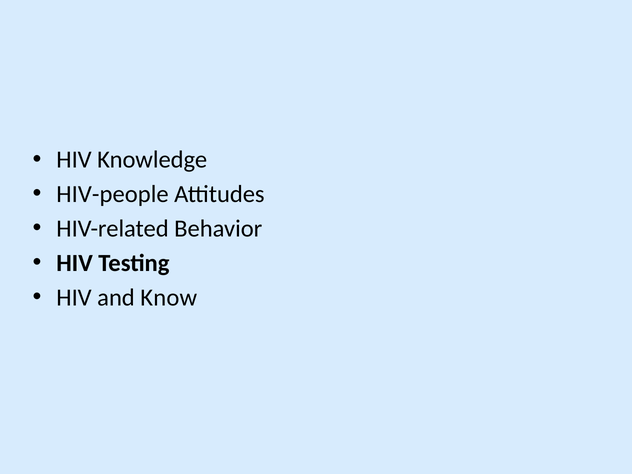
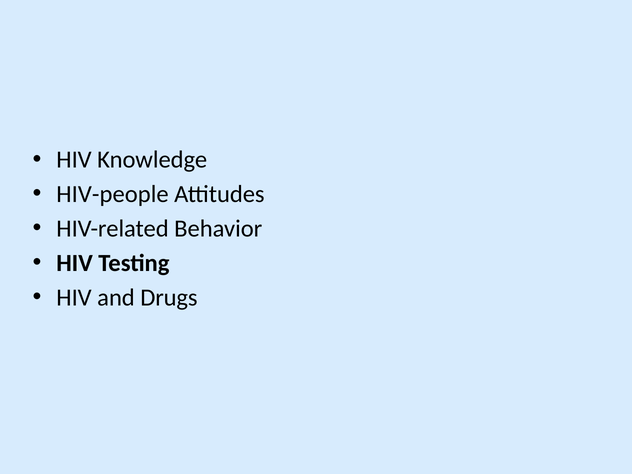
Know: Know -> Drugs
